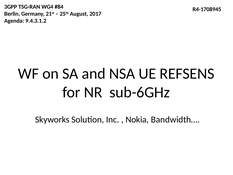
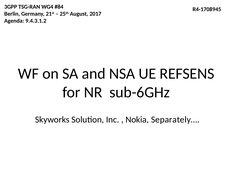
Bandwidth…: Bandwidth… -> Separately…
